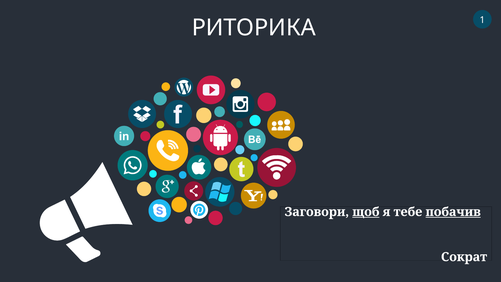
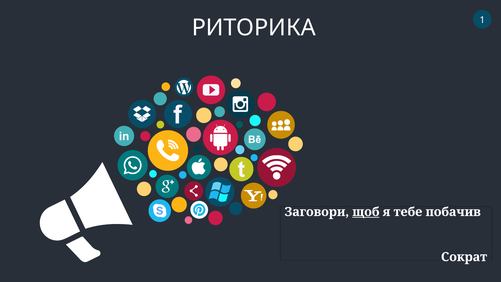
побачив underline: present -> none
